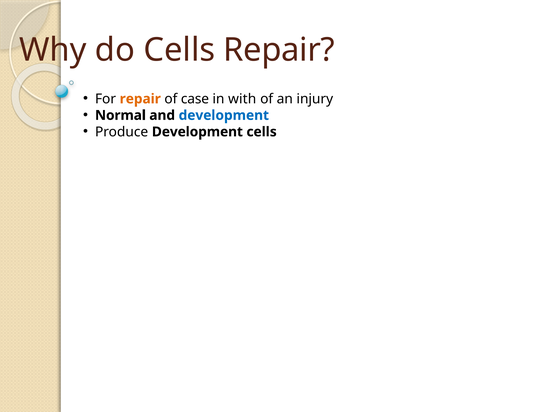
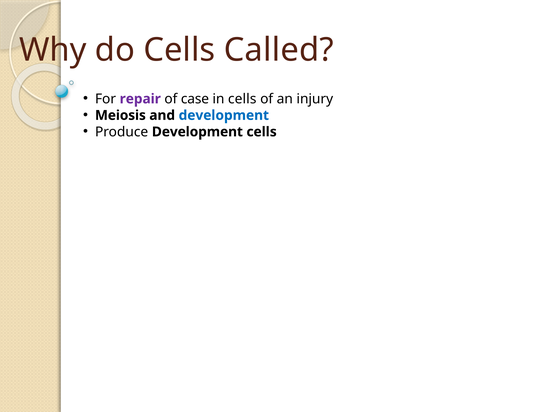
Cells Repair: Repair -> Called
repair at (140, 99) colour: orange -> purple
in with: with -> cells
Normal: Normal -> Meiosis
